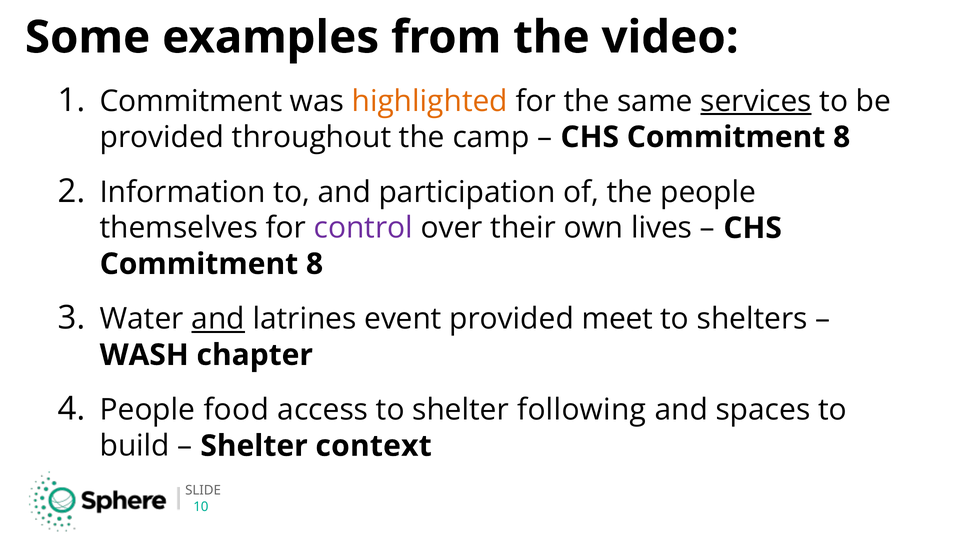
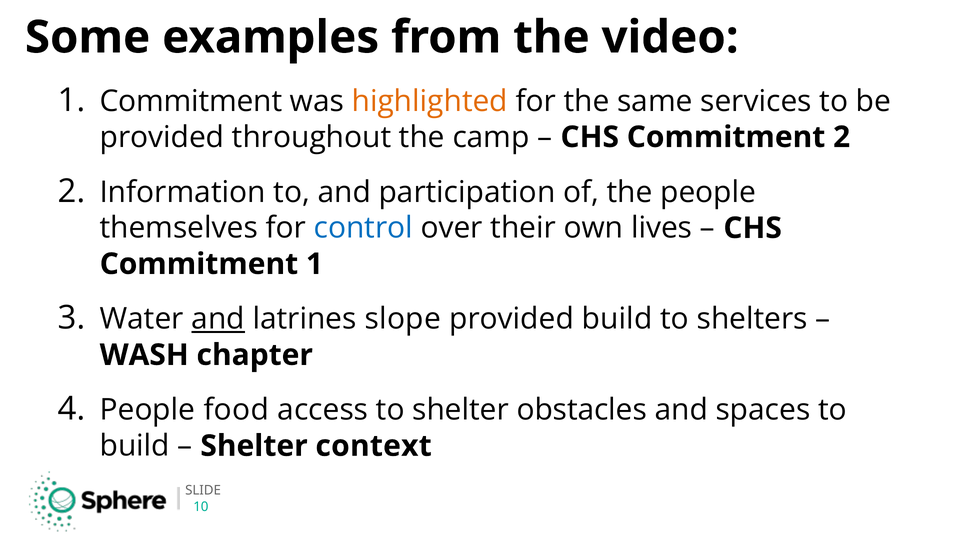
services underline: present -> none
8 at (842, 137): 8 -> 2
control colour: purple -> blue
8 at (315, 264): 8 -> 1
event: event -> slope
provided meet: meet -> build
following: following -> obstacles
